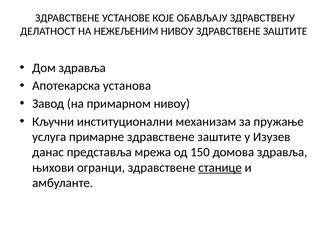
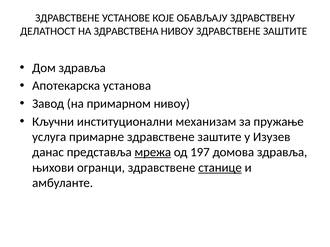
НЕЖЕЉЕНИМ: НЕЖЕЉЕНИМ -> ЗДРАВСТВЕНА
мрежа underline: none -> present
150: 150 -> 197
